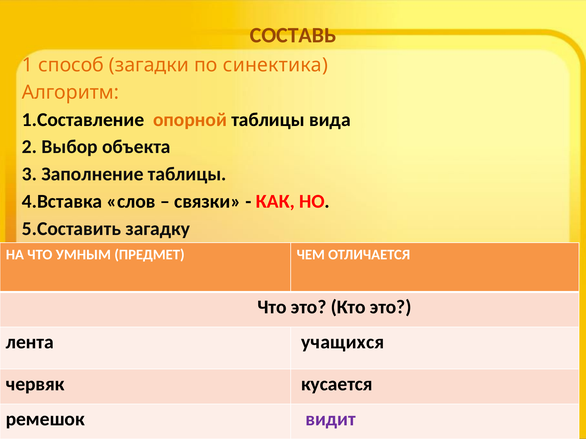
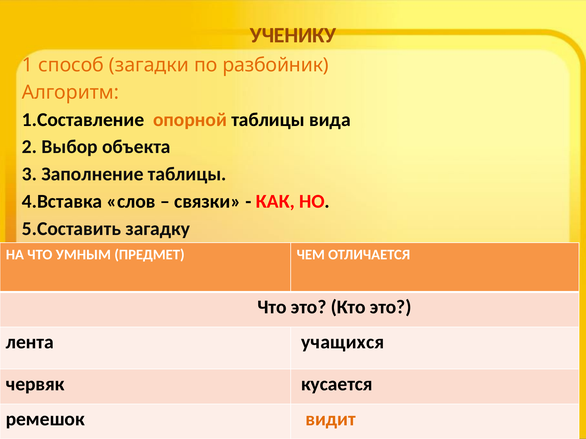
СОСТАВЬ: СОСТАВЬ -> УЧЕНИКУ
синектика: синектика -> разбойник
видит colour: purple -> orange
